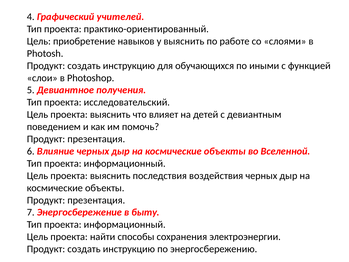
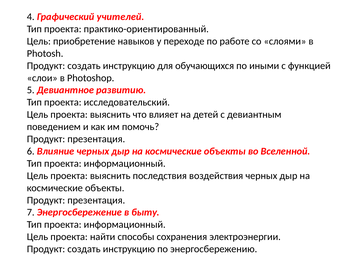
у выяснить: выяснить -> переходе
получения: получения -> развитию
